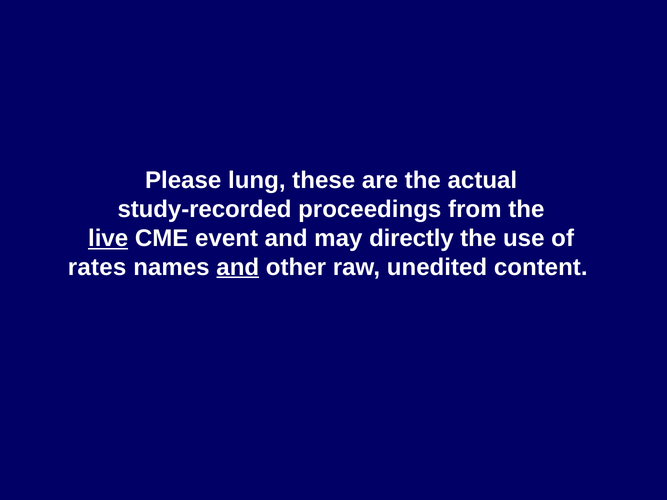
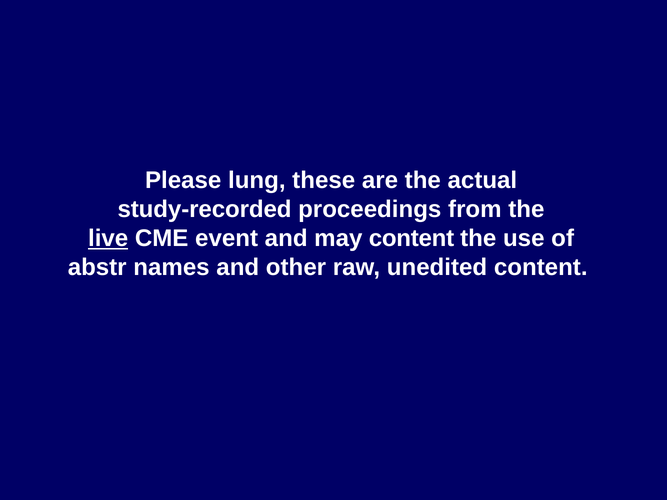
may directly: directly -> content
rates: rates -> abstr
and at (238, 267) underline: present -> none
